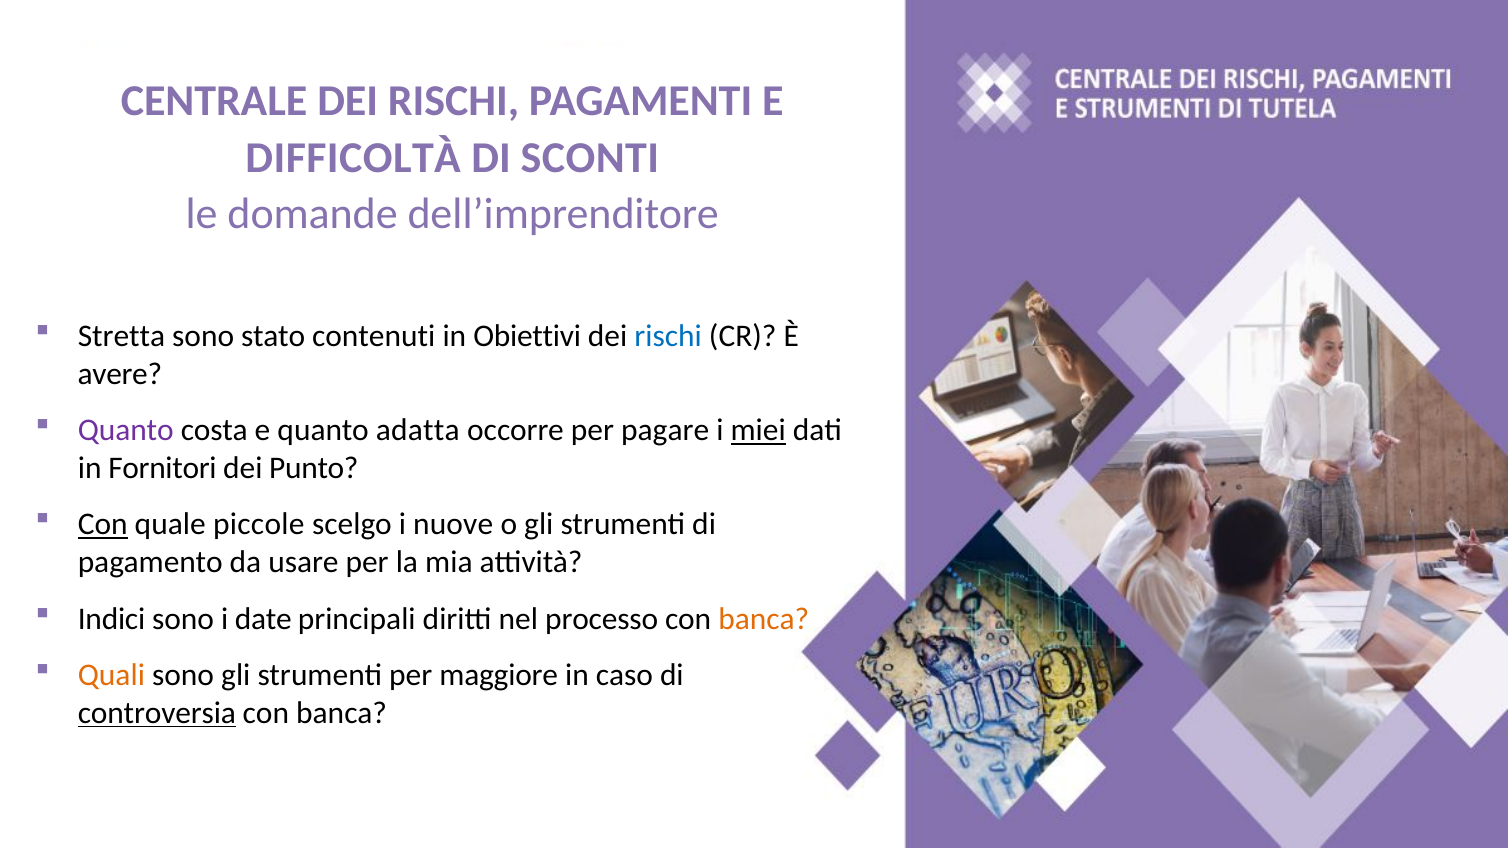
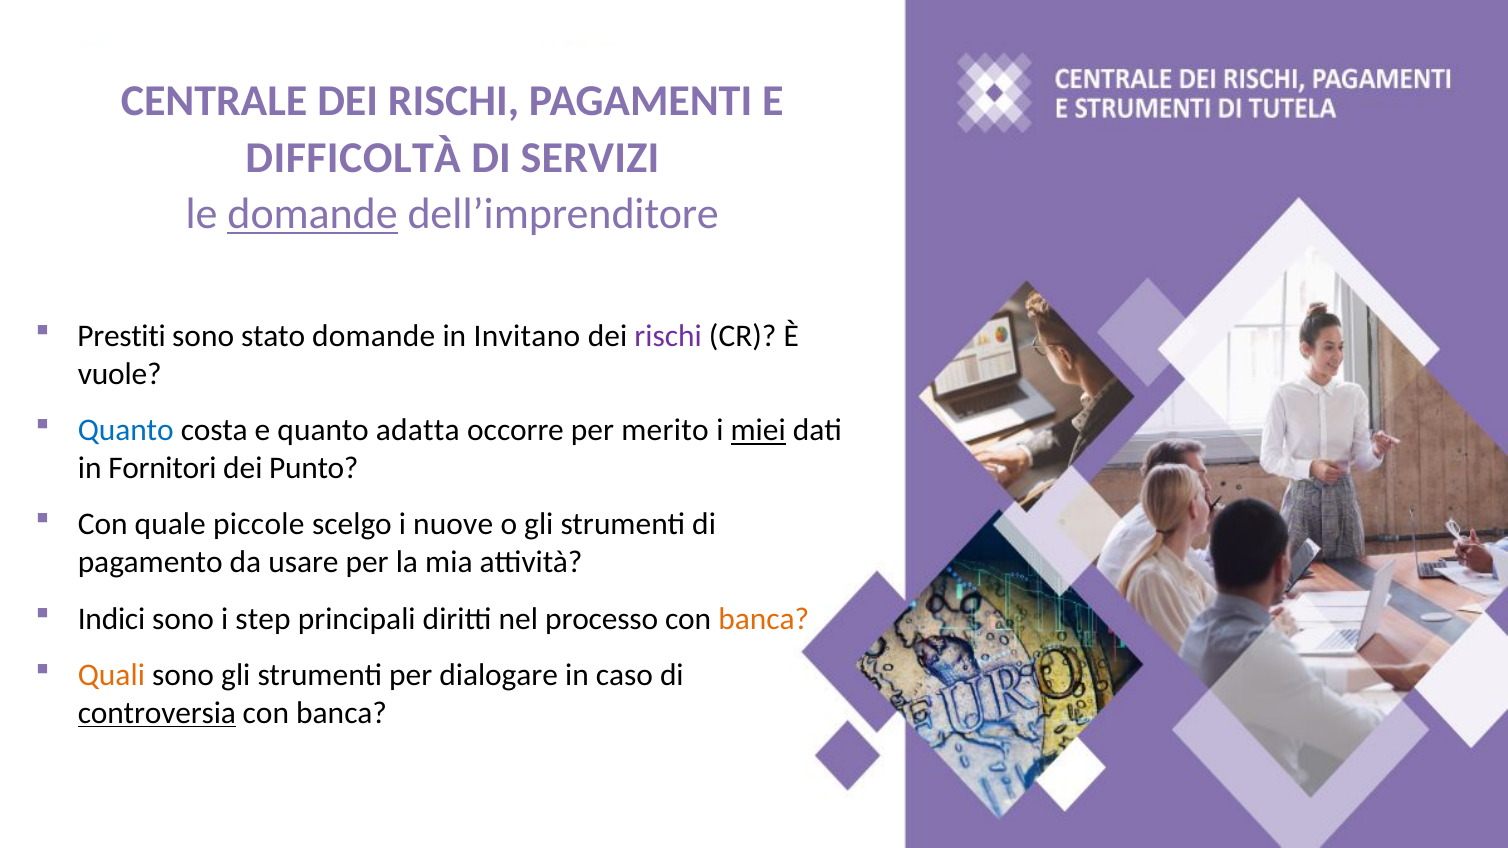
SCONTI: SCONTI -> SERVIZI
domande at (313, 214) underline: none -> present
Stretta: Stretta -> Prestiti
stato contenuti: contenuti -> domande
Obiettivi: Obiettivi -> Invitano
rischi at (668, 336) colour: blue -> purple
avere: avere -> vuole
Quanto at (126, 430) colour: purple -> blue
pagare: pagare -> merito
Con at (103, 525) underline: present -> none
date: date -> step
maggiore: maggiore -> dialogare
